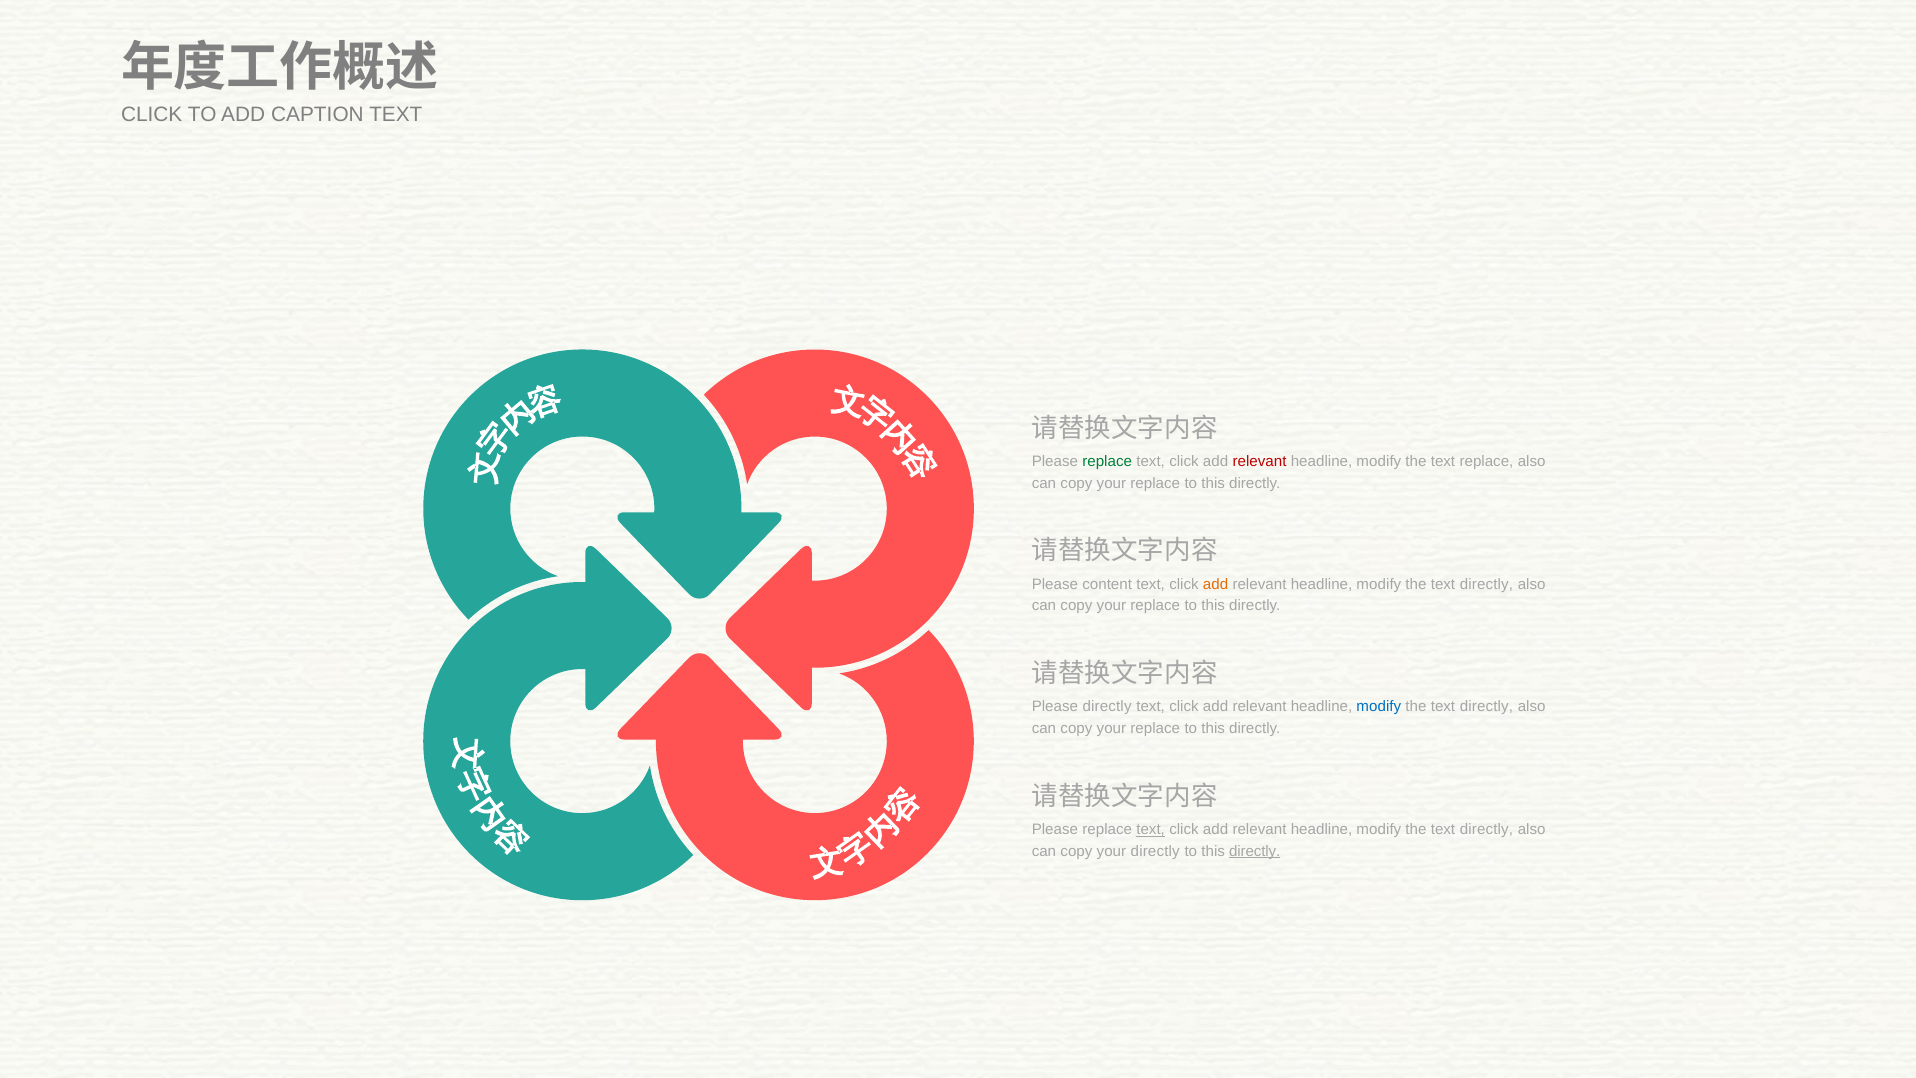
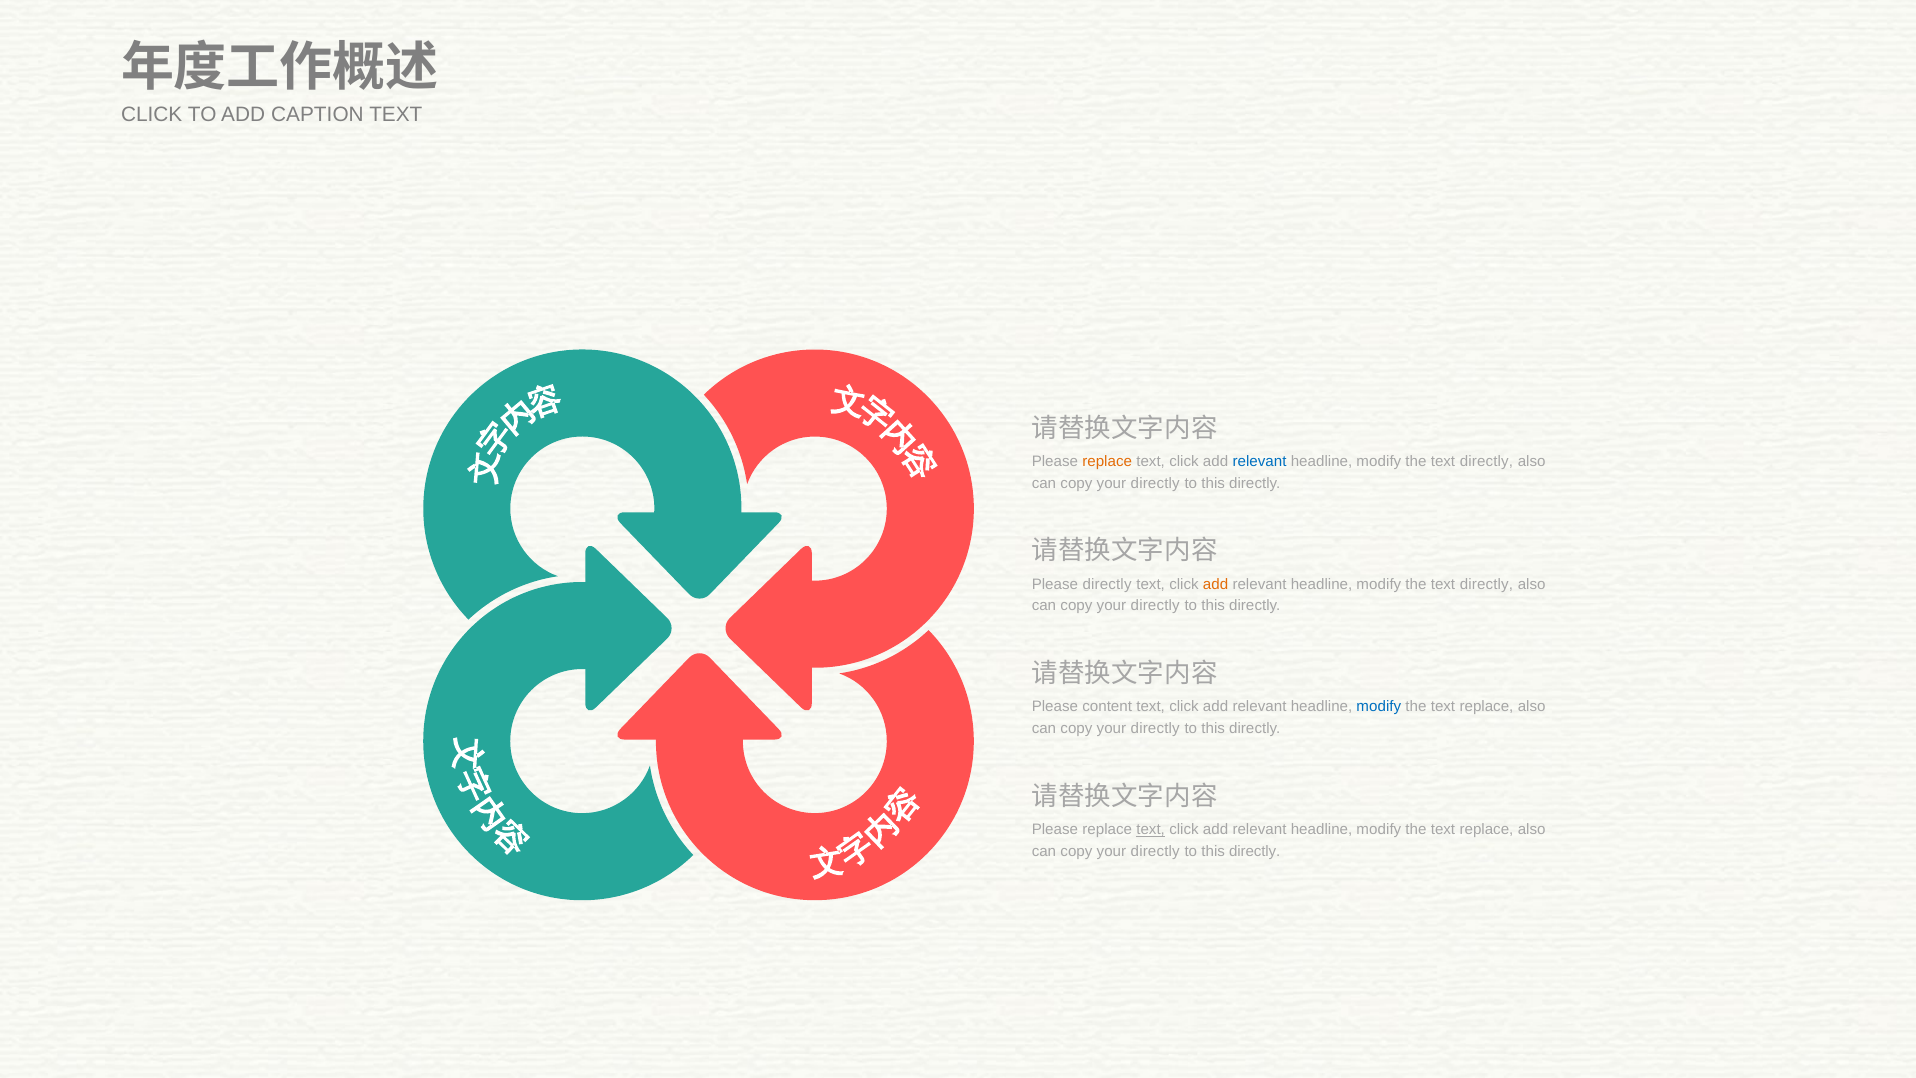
replace at (1107, 461) colour: green -> orange
relevant at (1260, 461) colour: red -> blue
replace at (1486, 461): replace -> directly
replace at (1155, 483): replace -> directly
Please content: content -> directly
replace at (1155, 606): replace -> directly
Please directly: directly -> content
directly at (1486, 707): directly -> replace
replace at (1155, 728): replace -> directly
directly at (1486, 829): directly -> replace
directly at (1255, 851) underline: present -> none
